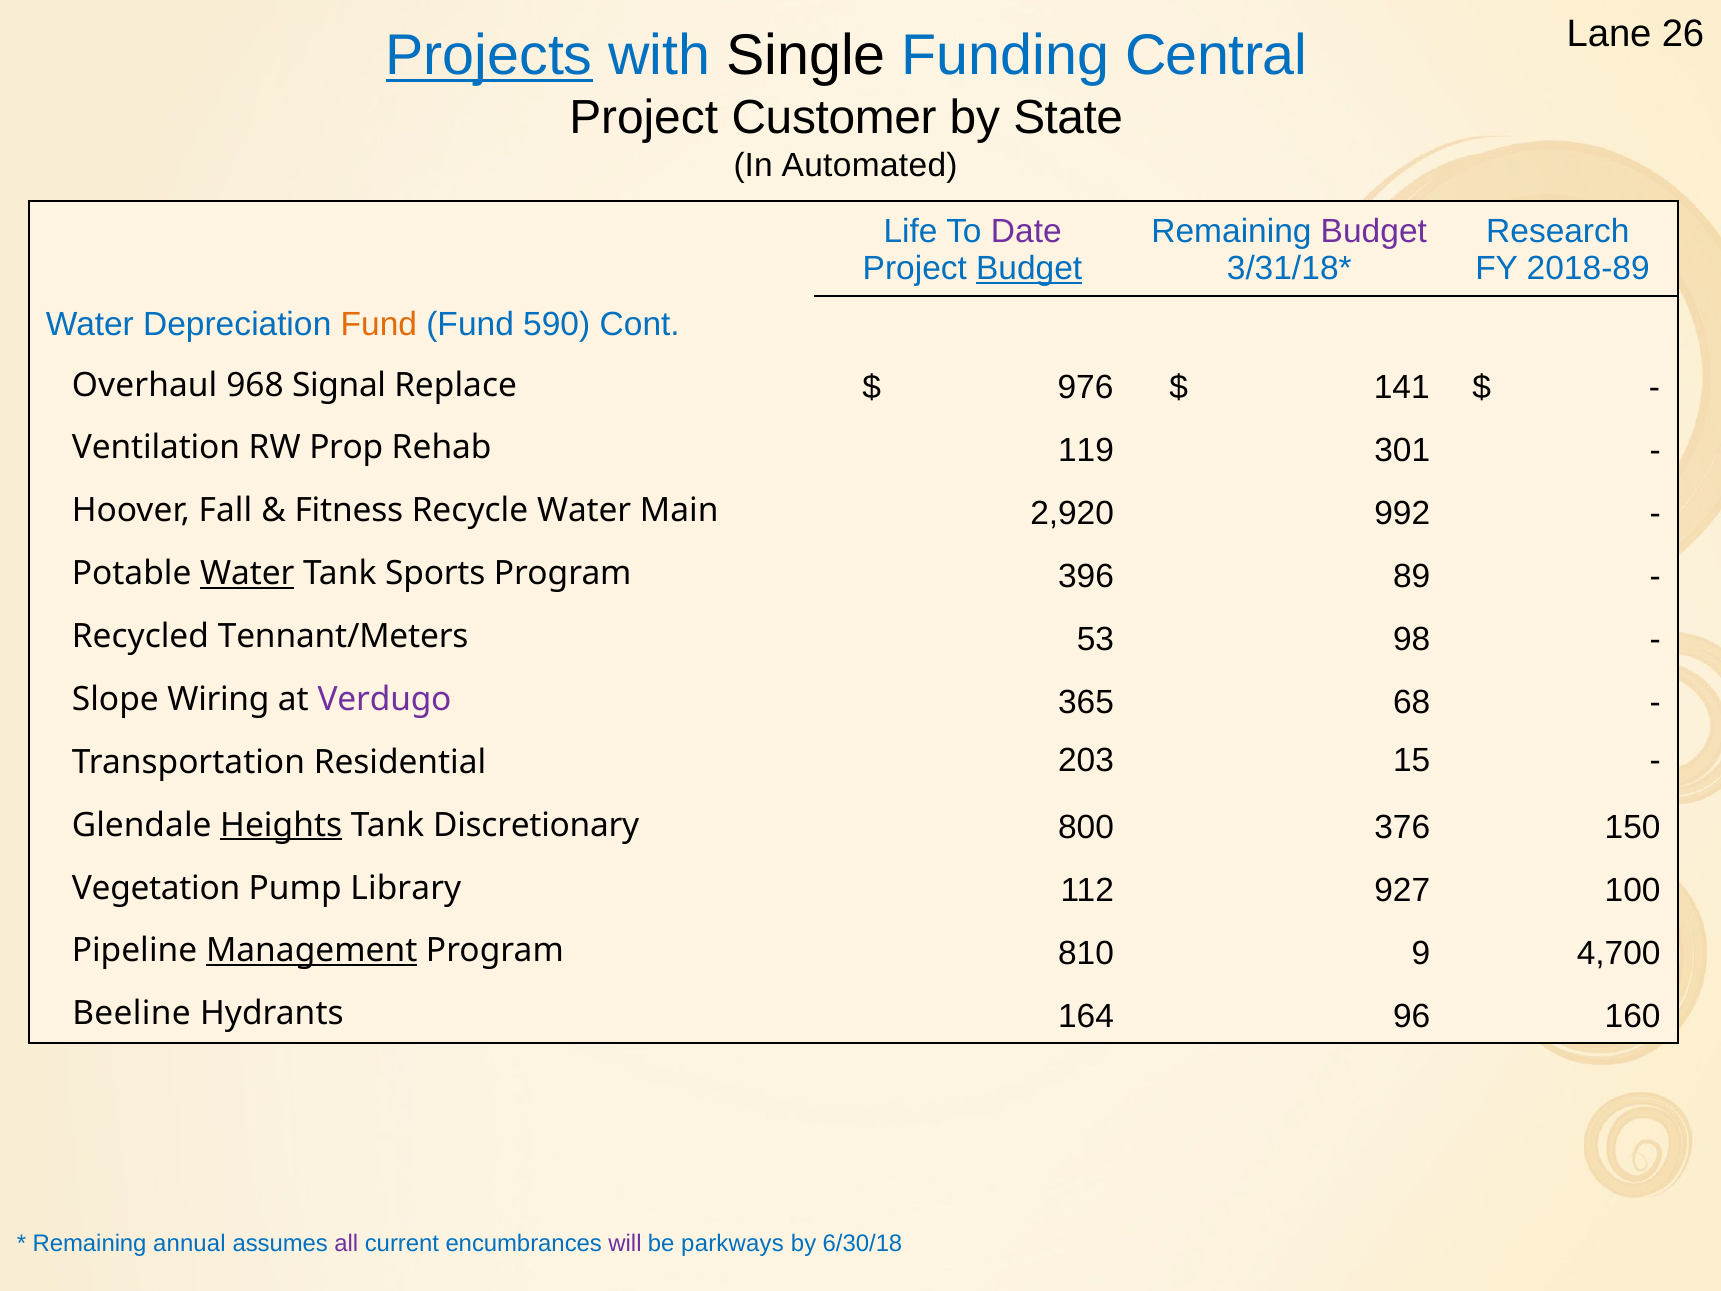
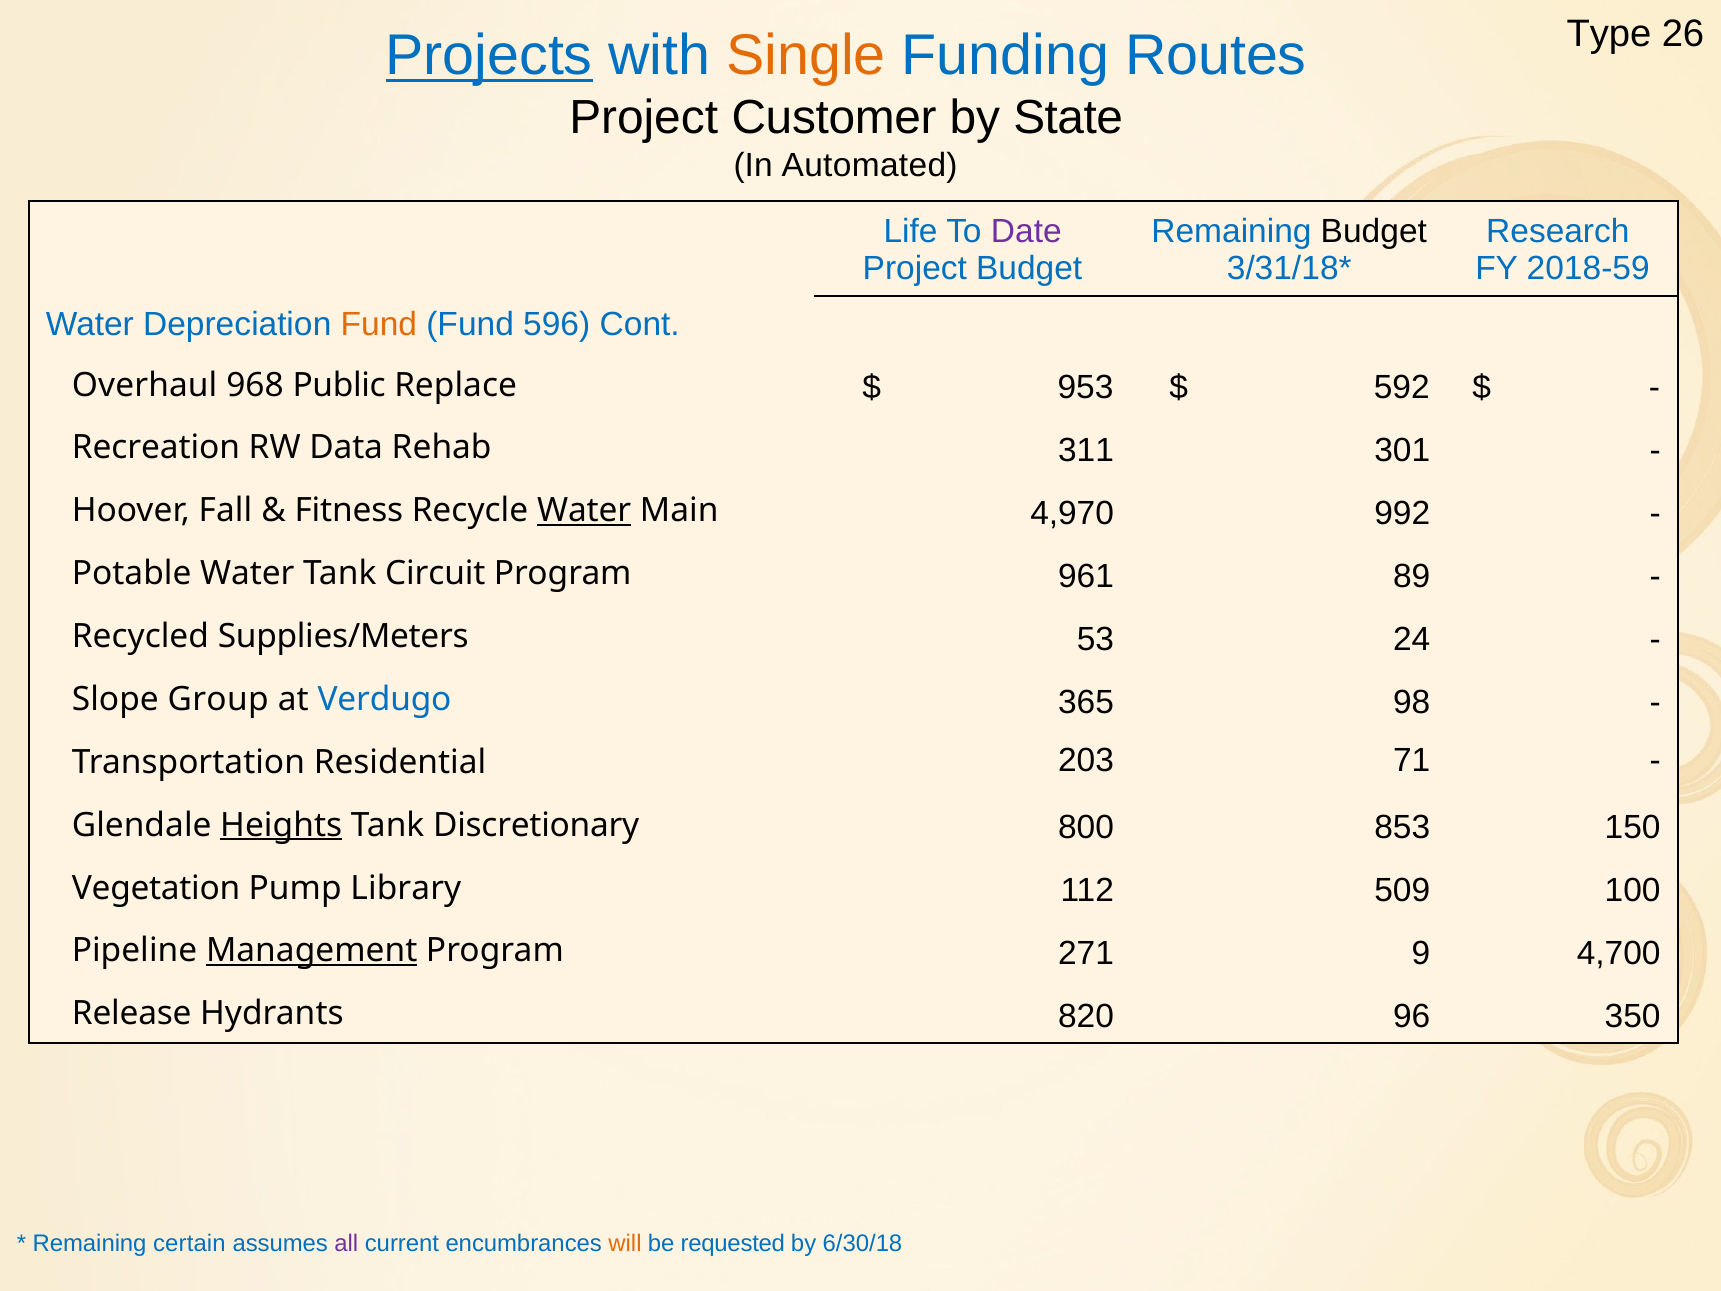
Lane: Lane -> Type
Single colour: black -> orange
Central: Central -> Routes
Budget at (1374, 231) colour: purple -> black
Budget at (1029, 269) underline: present -> none
2018-89: 2018-89 -> 2018-59
590: 590 -> 596
Signal: Signal -> Public
976: 976 -> 953
141: 141 -> 592
Ventilation: Ventilation -> Recreation
Prop: Prop -> Data
119: 119 -> 311
Water at (584, 511) underline: none -> present
2,920: 2,920 -> 4,970
Water at (247, 574) underline: present -> none
Sports: Sports -> Circuit
396: 396 -> 961
Tennant/Meters: Tennant/Meters -> Supplies/Meters
98: 98 -> 24
Wiring: Wiring -> Group
Verdugo colour: purple -> blue
68: 68 -> 98
15: 15 -> 71
376: 376 -> 853
927: 927 -> 509
810: 810 -> 271
Beeline: Beeline -> Release
164: 164 -> 820
160: 160 -> 350
annual: annual -> certain
will colour: purple -> orange
parkways: parkways -> requested
